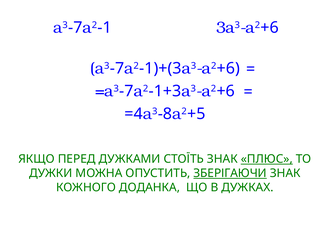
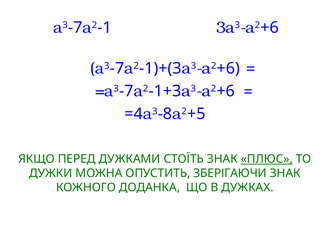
ЗБЕРІГАЮЧИ underline: present -> none
